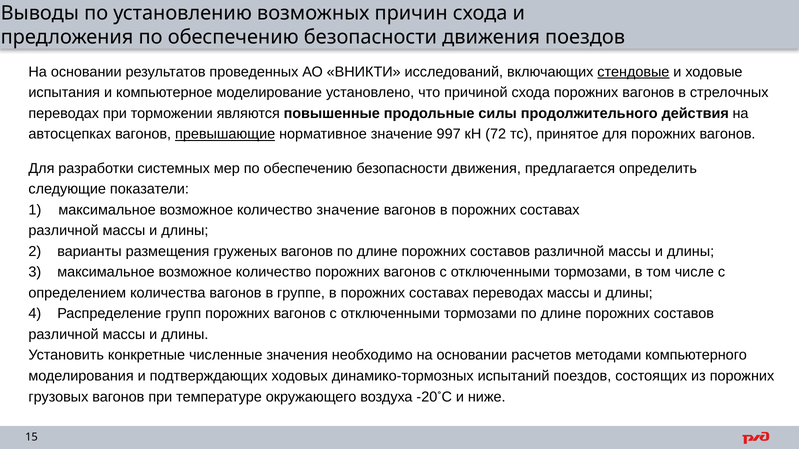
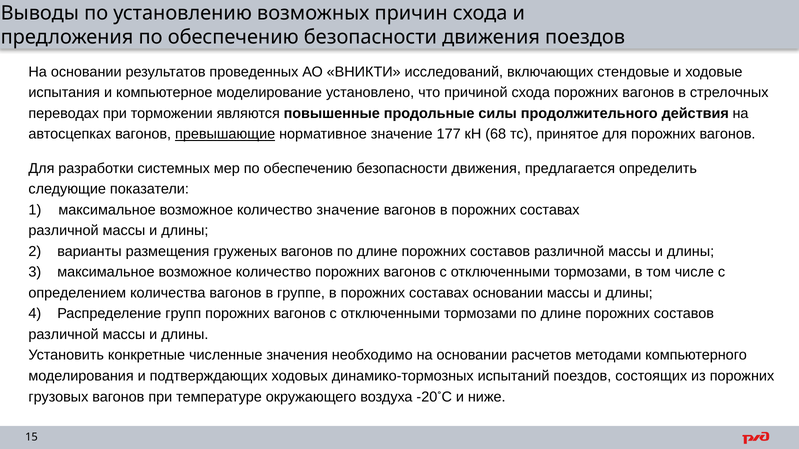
стендовые underline: present -> none
997: 997 -> 177
72: 72 -> 68
составах переводах: переводах -> основании
